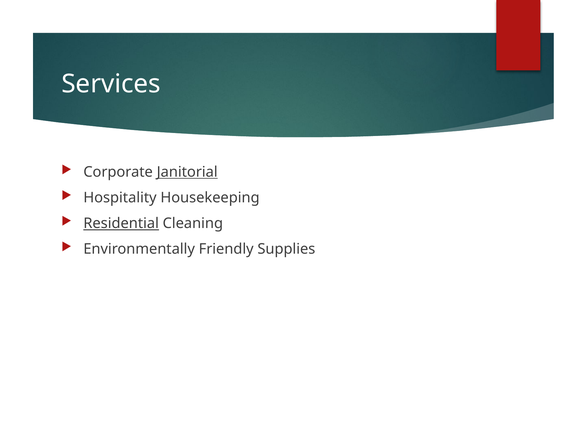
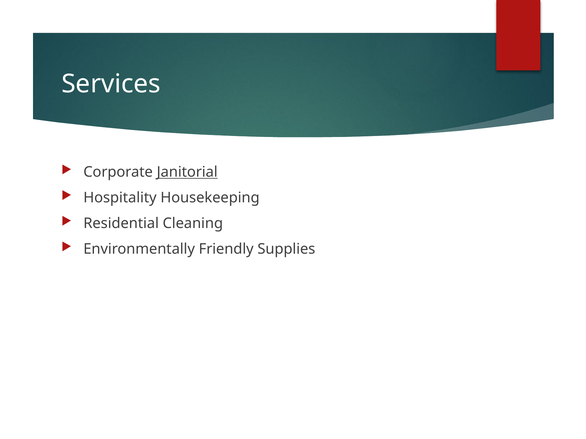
Residential underline: present -> none
